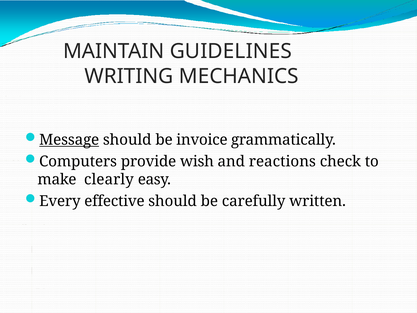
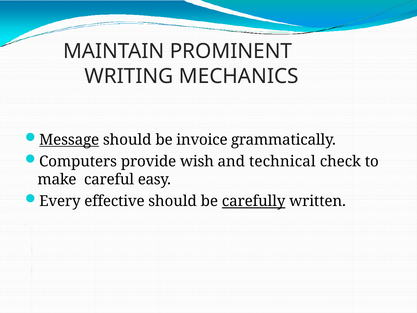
GUIDELINES: GUIDELINES -> PROMINENT
reactions: reactions -> technical
clearly: clearly -> careful
carefully underline: none -> present
